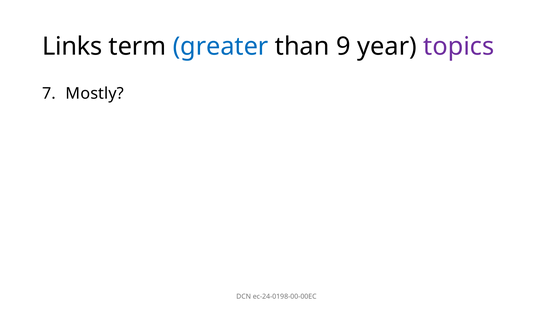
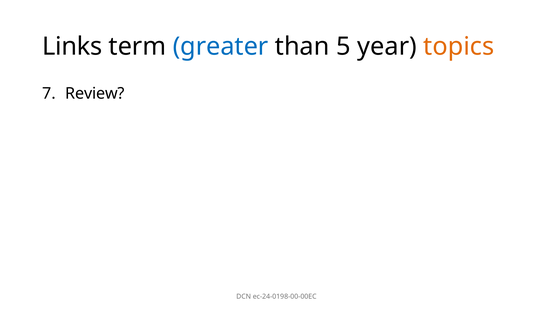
9: 9 -> 5
topics colour: purple -> orange
Mostly: Mostly -> Review
